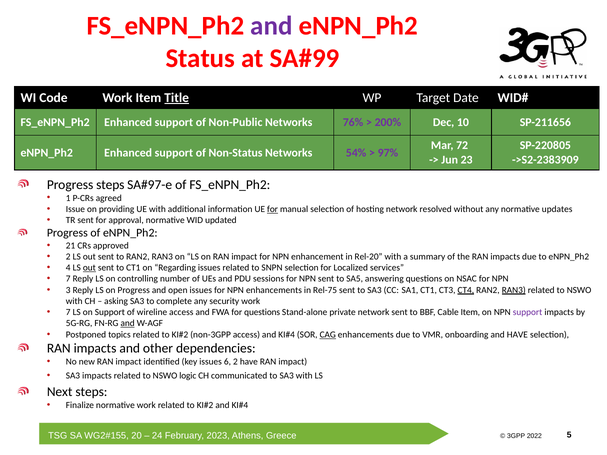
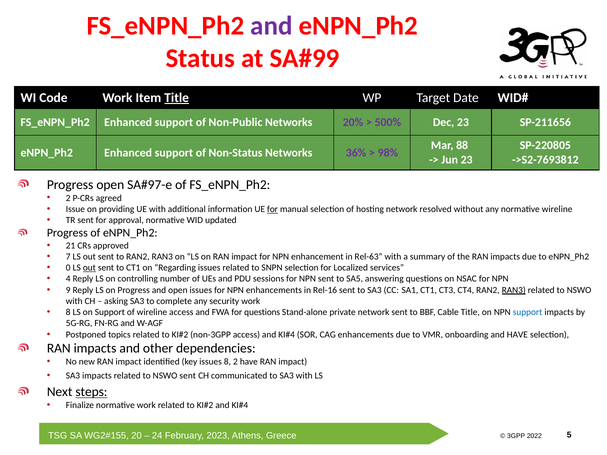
76%: 76% -> 20%
200%: 200% -> 500%
Dec 10: 10 -> 23
72: 72 -> 88
54%: 54% -> 36%
97%: 97% -> 98%
->S2-2383909: ->S2-2383909 -> ->S2-7693812
Progress steps: steps -> open
1 at (68, 198): 1 -> 2
normative updates: updates -> wireline
2 at (68, 257): 2 -> 7
Rel-20: Rel-20 -> Rel-63
4: 4 -> 0
7 at (68, 279): 7 -> 4
3: 3 -> 9
Rel-75: Rel-75 -> Rel-16
CT4 underline: present -> none
7 at (68, 312): 7 -> 8
Cable Item: Item -> Title
support at (528, 312) colour: purple -> blue
and at (128, 324) underline: present -> none
CAG underline: present -> none
issues 6: 6 -> 8
NSWO logic: logic -> sent
steps at (91, 392) underline: none -> present
